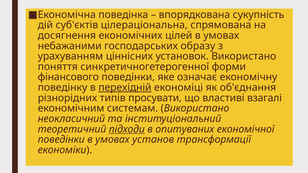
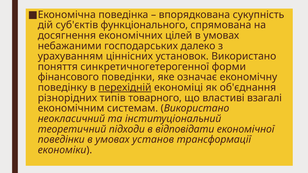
цілераціональна: цілераціональна -> функціонального
образу: образу -> далеко
просувати: просувати -> товарного
підходи underline: present -> none
опитуваних: опитуваних -> відповідати
